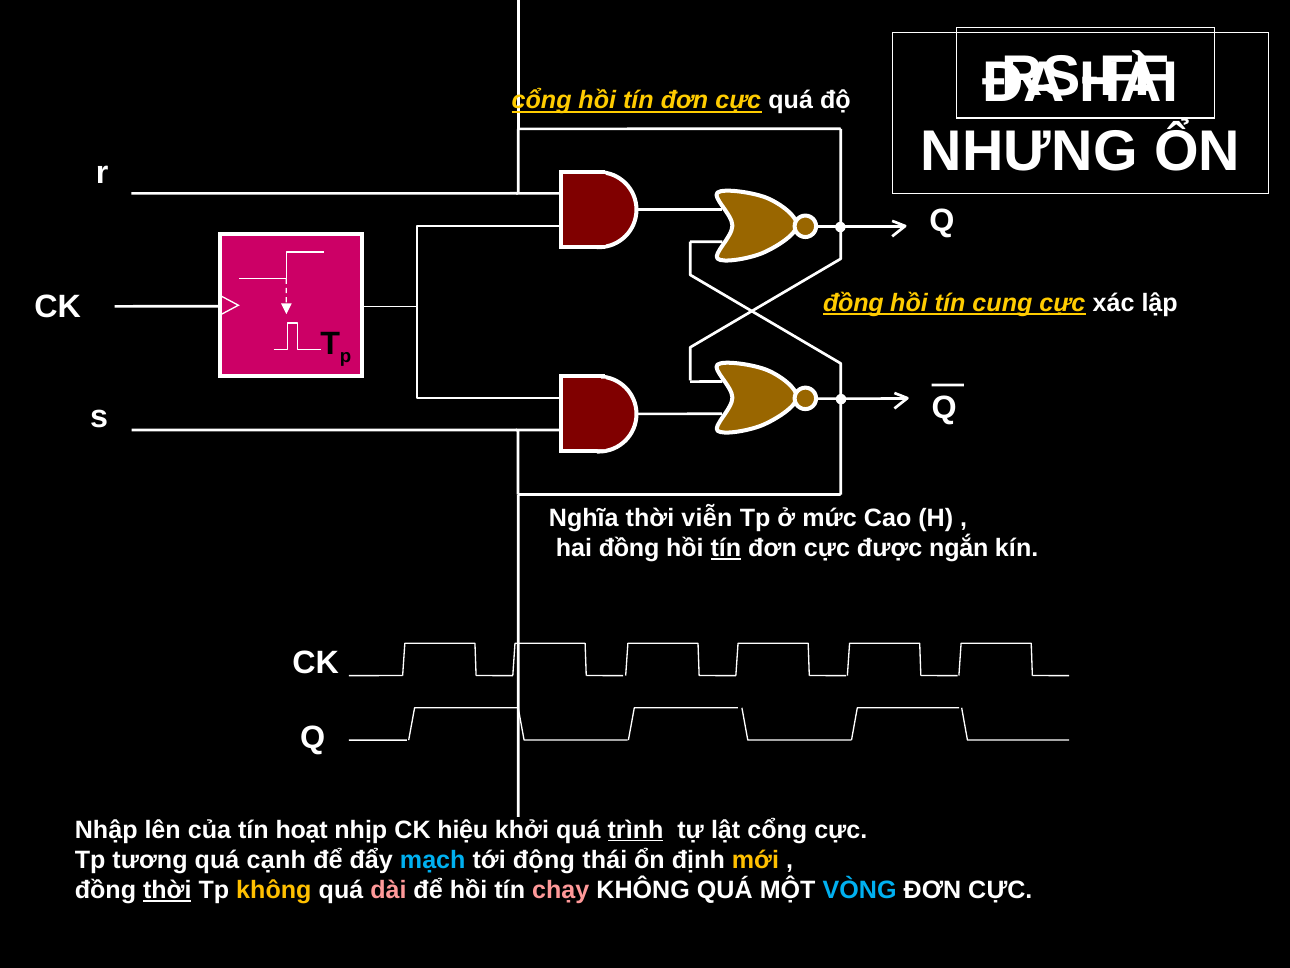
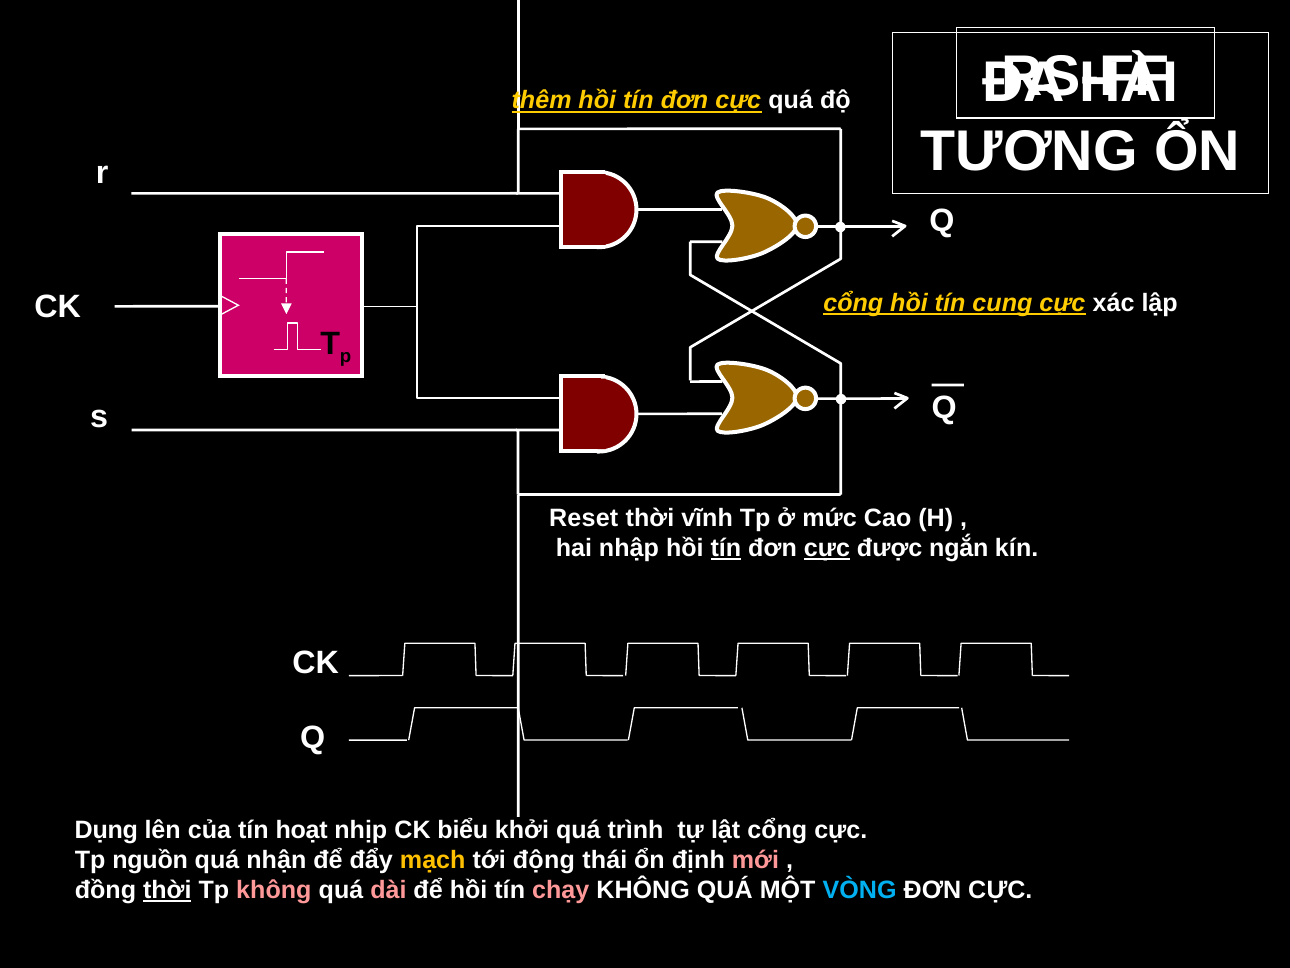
cổng at (542, 101): cổng -> thêm
NHƯNG: NHƯNG -> TƯƠNG
đồng at (853, 303): đồng -> cổng
Nghĩa: Nghĩa -> Reset
viễn: viễn -> vĩnh
hai đồng: đồng -> nhập
cực at (827, 548) underline: none -> present
Nhập: Nhập -> Dụng
hiệu: hiệu -> biểu
trình underline: present -> none
tương: tương -> nguồn
cạnh: cạnh -> nhận
mạch colour: light blue -> yellow
mới colour: yellow -> pink
không at (274, 890) colour: yellow -> pink
